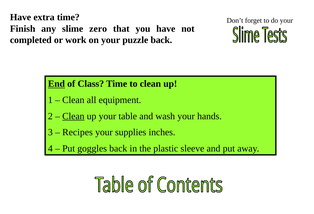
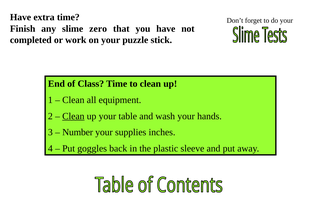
puzzle back: back -> stick
End underline: present -> none
Recipes: Recipes -> Number
